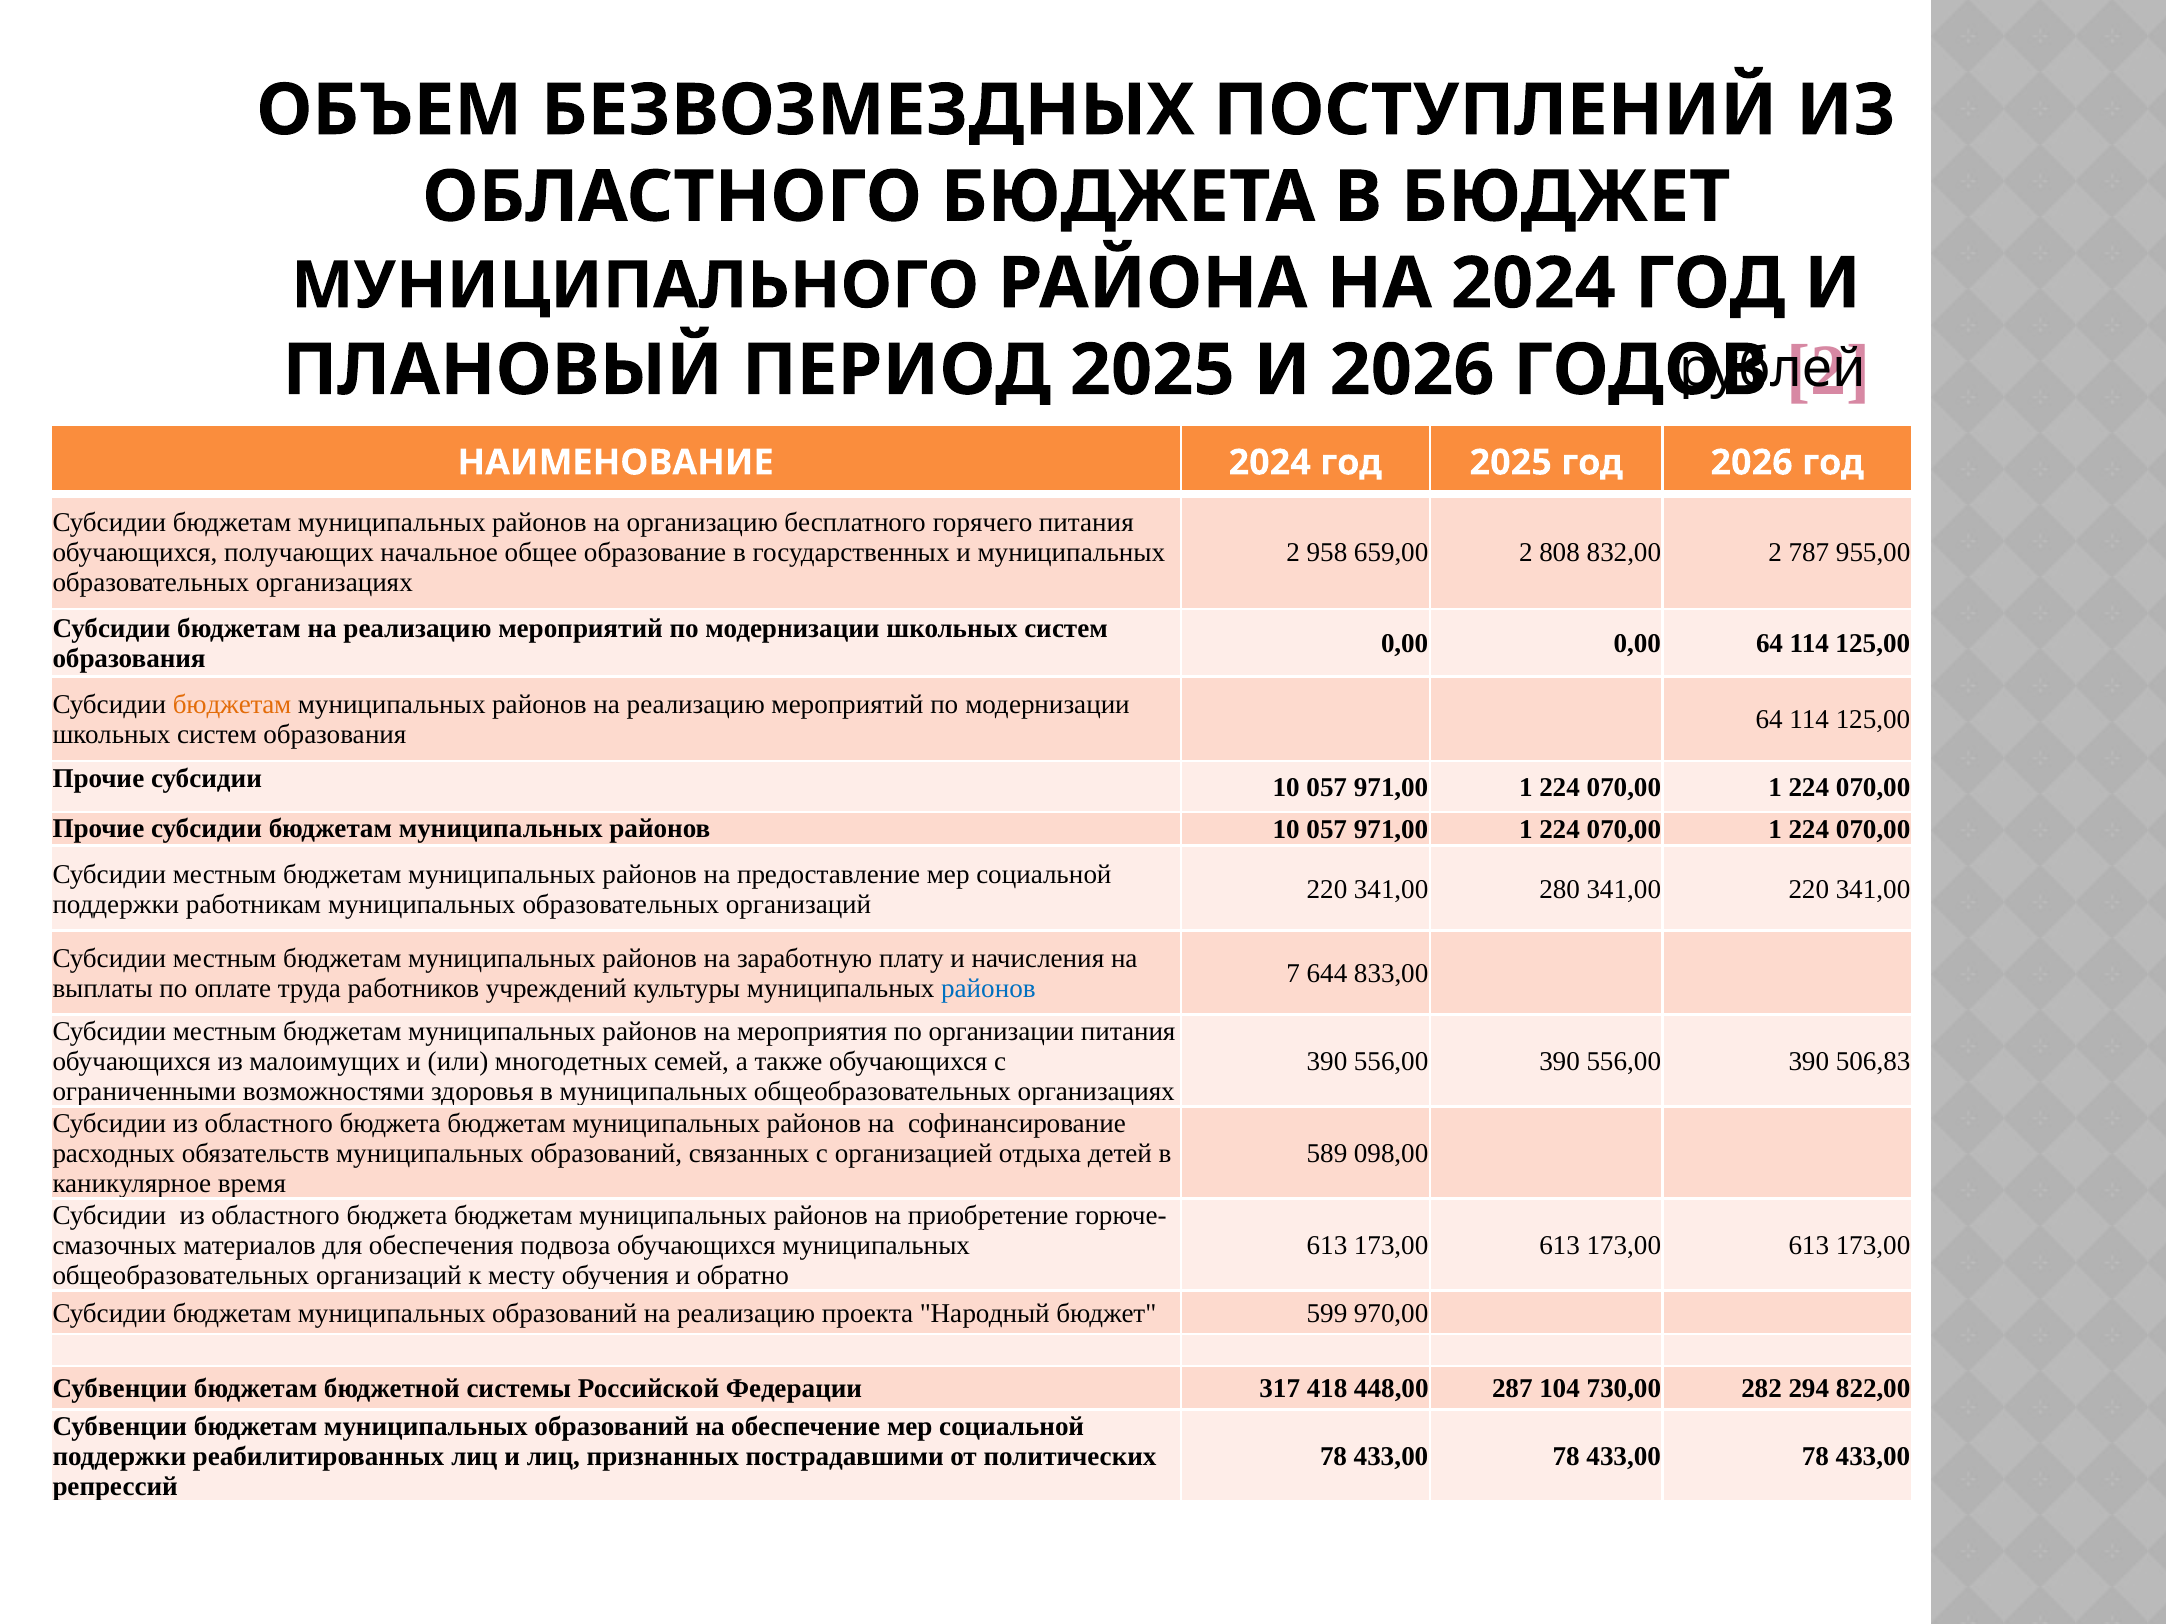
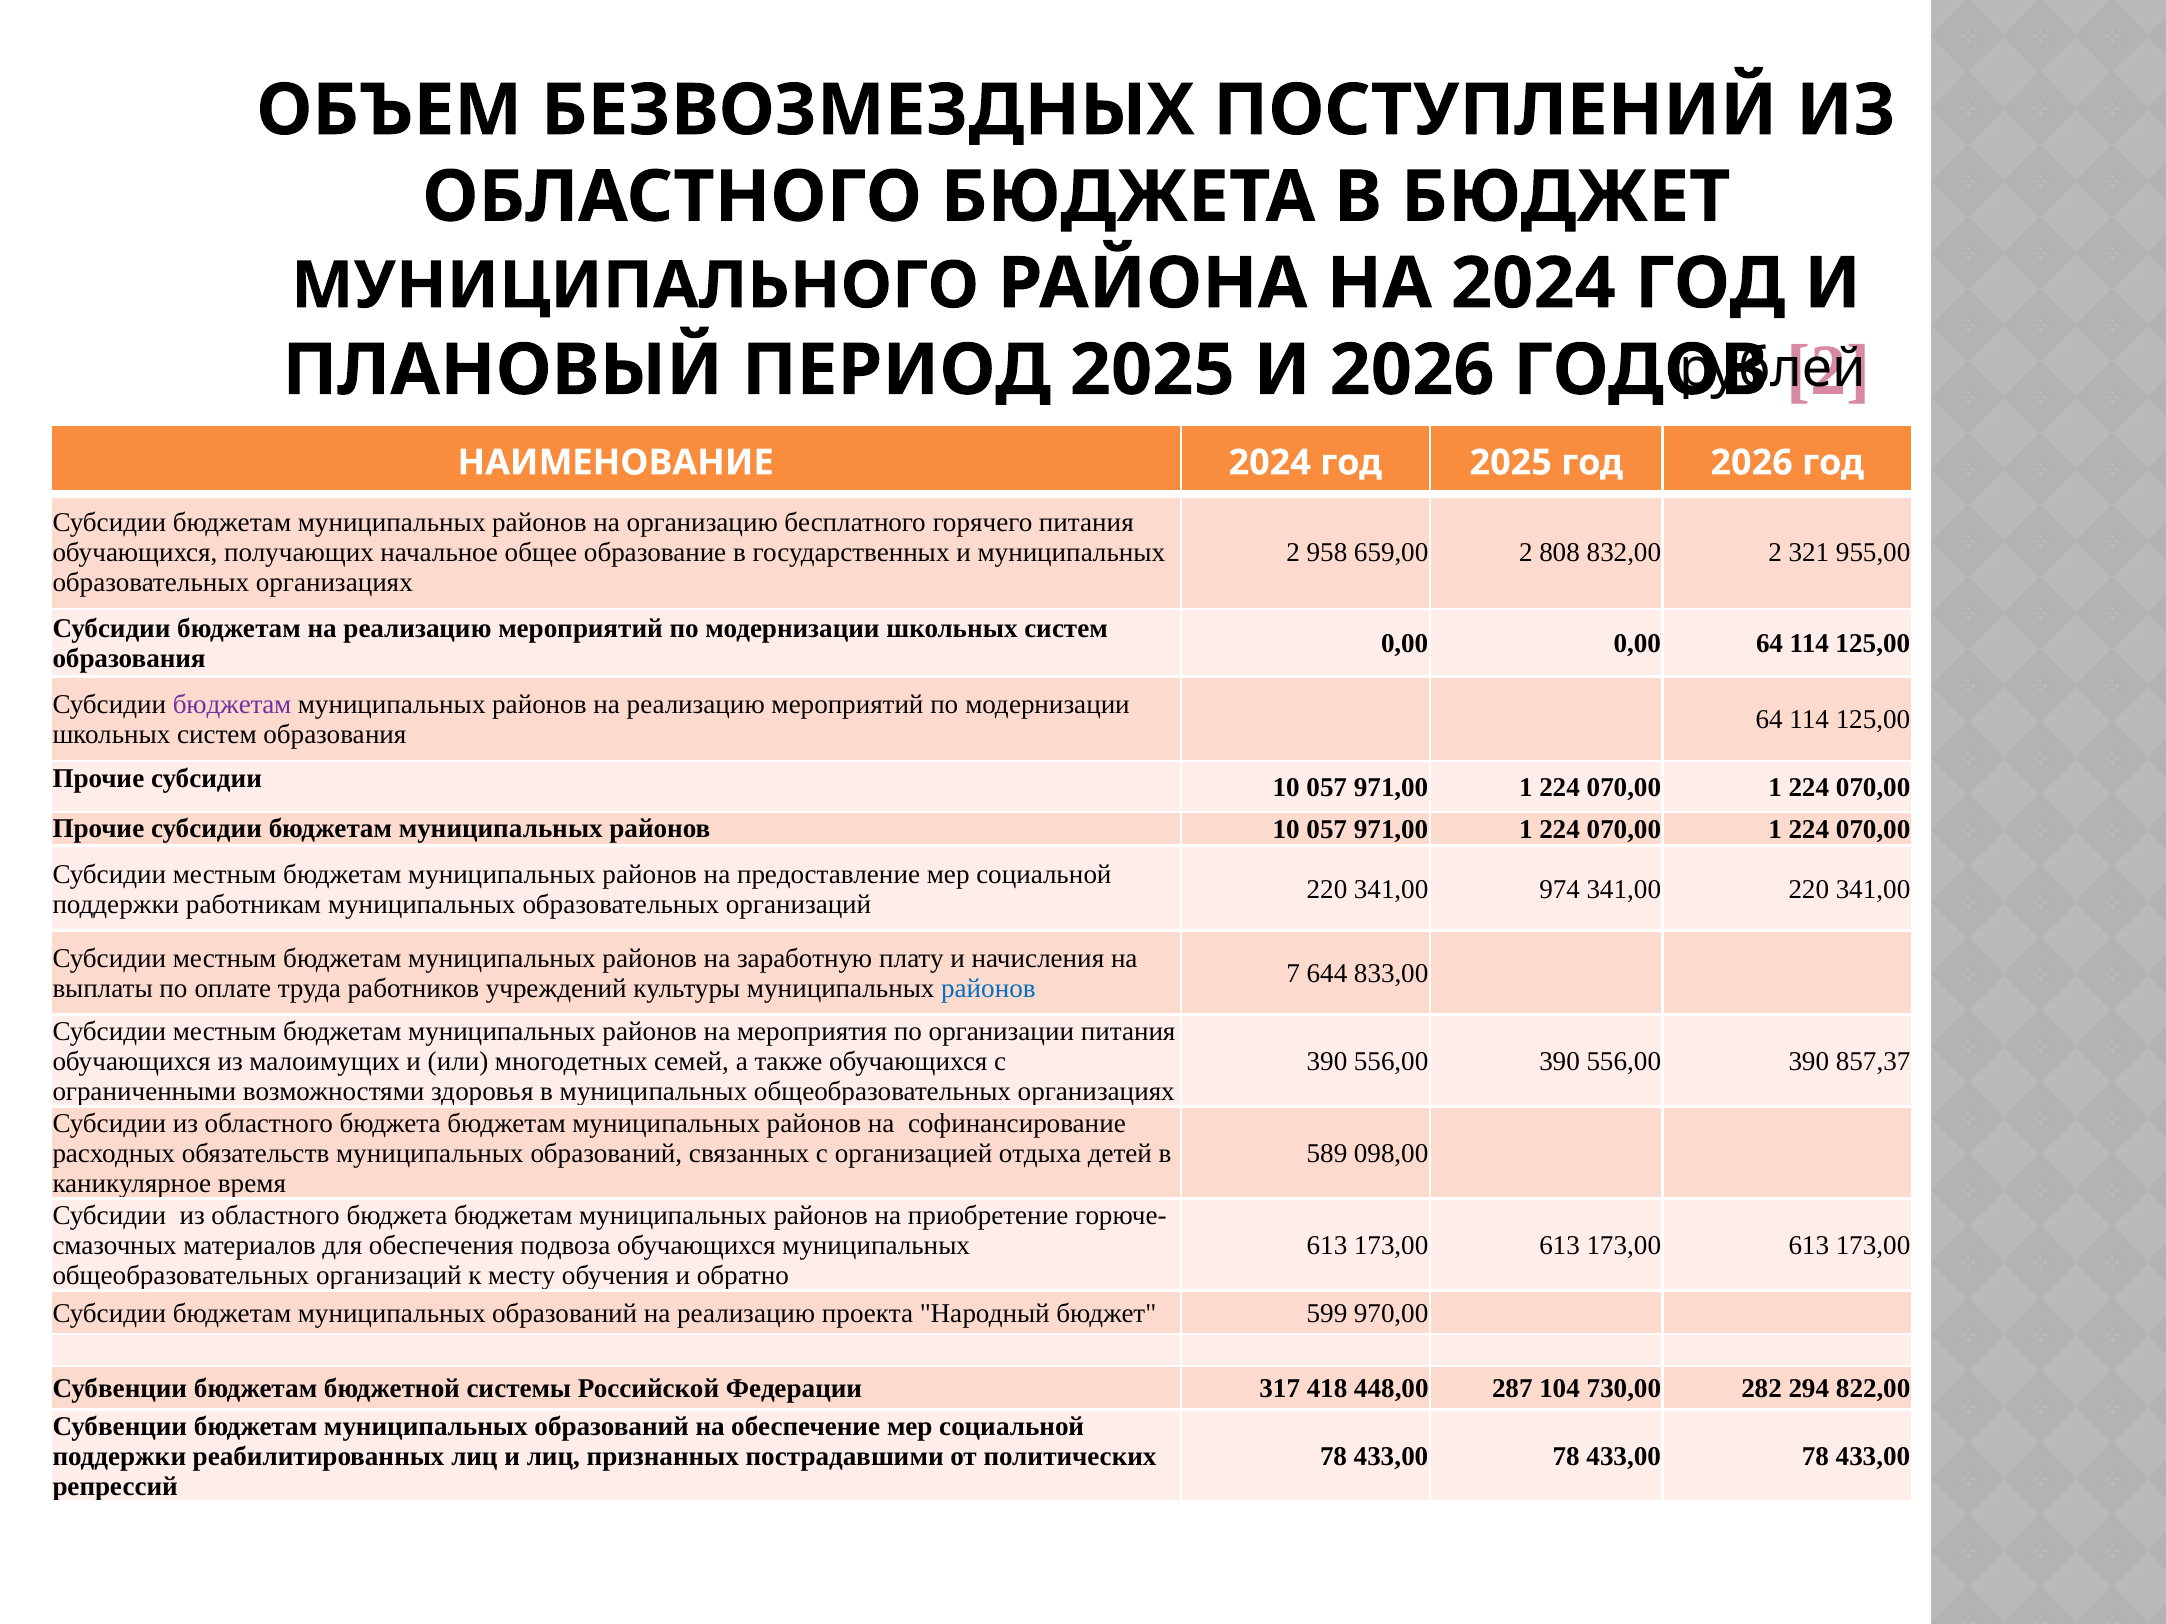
787: 787 -> 321
бюджетам at (232, 705) colour: orange -> purple
280: 280 -> 974
506,83: 506,83 -> 857,37
